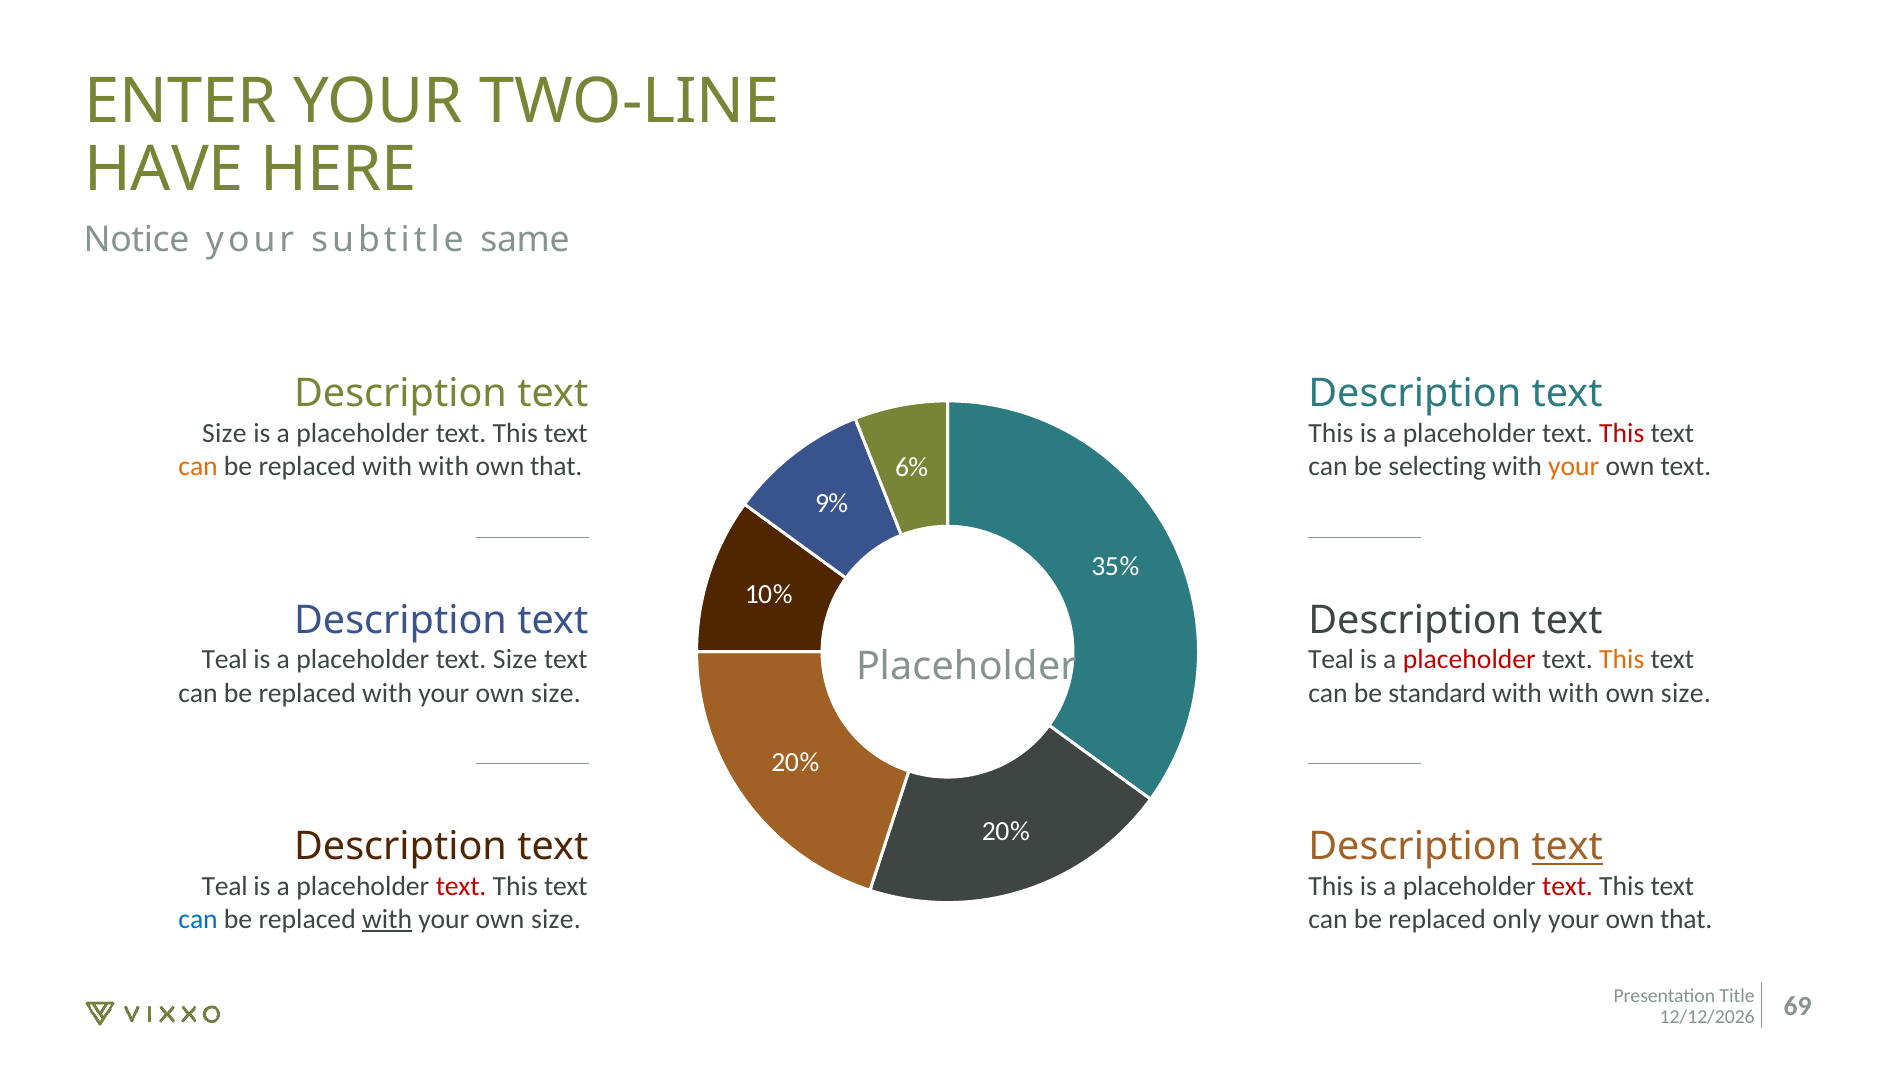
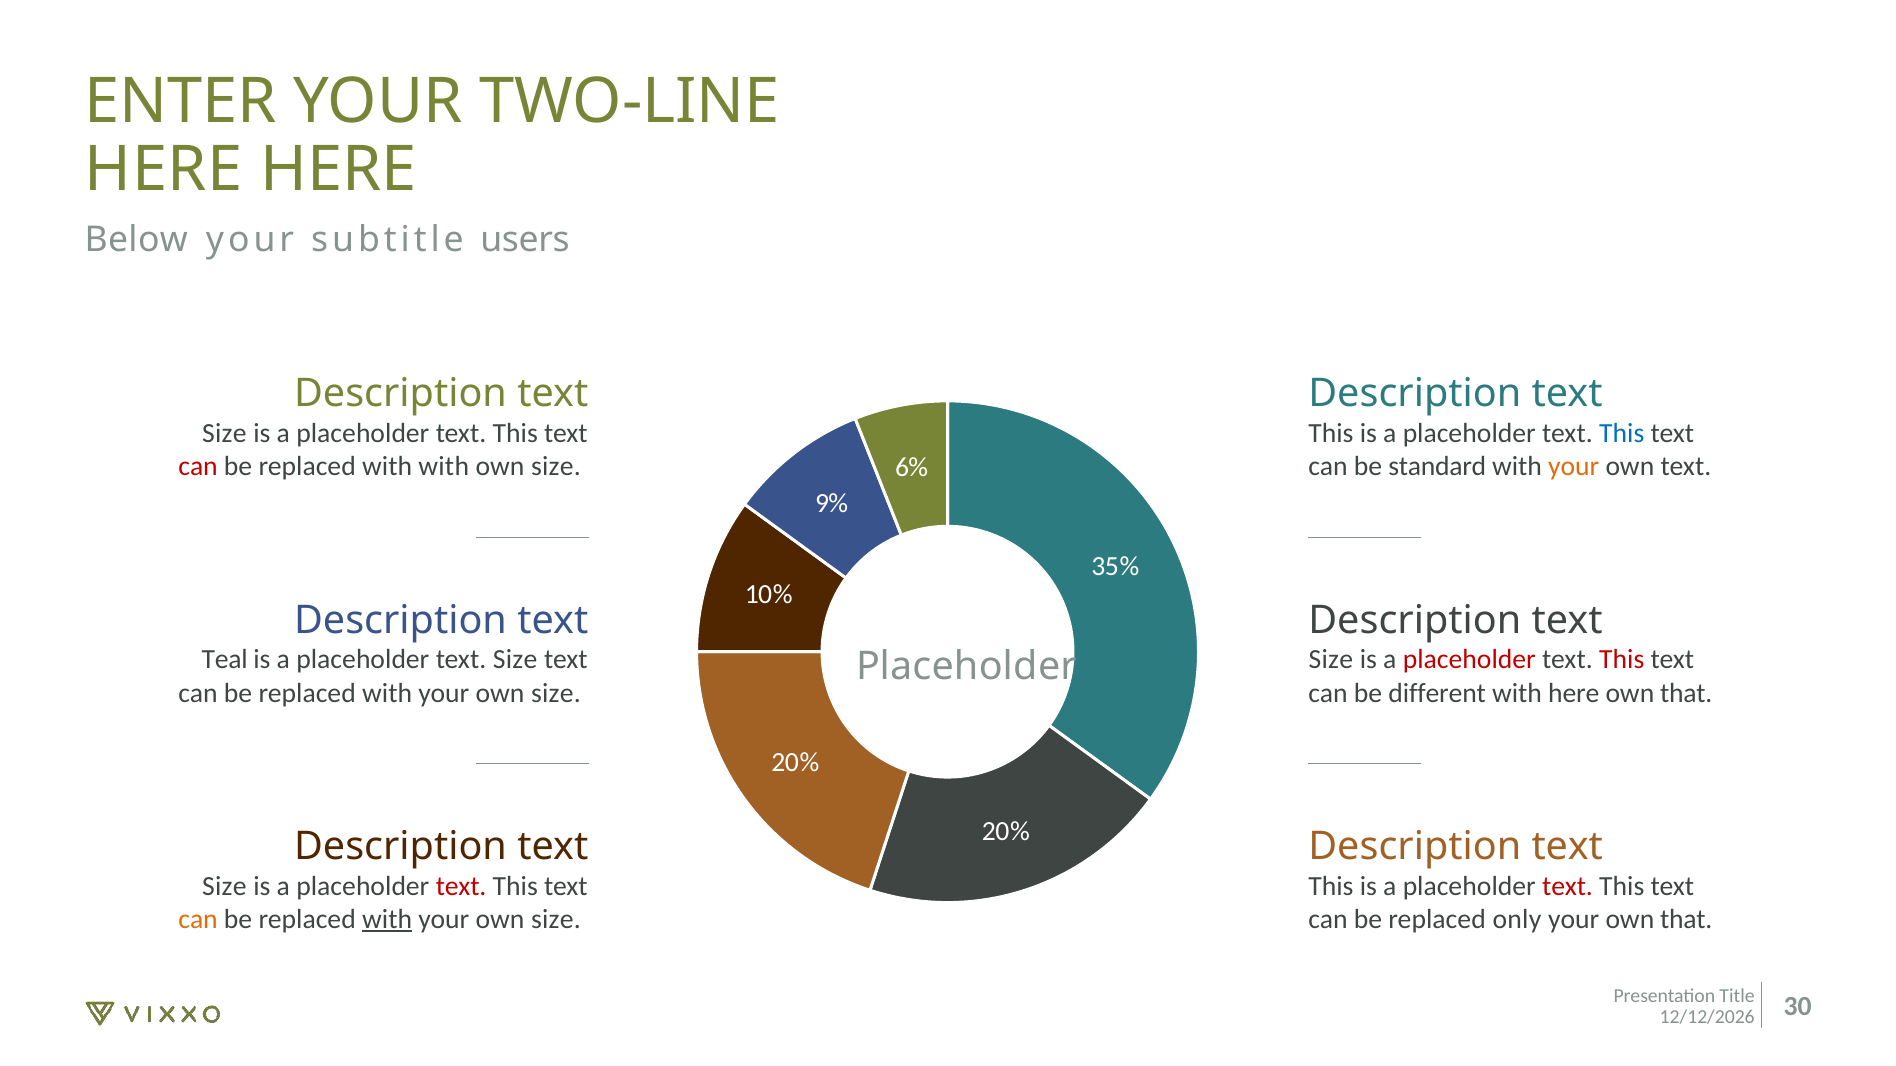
HAVE at (164, 170): HAVE -> HERE
Notice: Notice -> Below
same: same -> users
This at (1622, 434) colour: red -> blue
can at (198, 467) colour: orange -> red
that at (556, 467): that -> size
selecting: selecting -> standard
Teal at (1331, 660): Teal -> Size
This at (1622, 660) colour: orange -> red
standard: standard -> different
with at (1574, 693): with -> here
size at (1686, 693): size -> that
text at (1567, 847) underline: present -> none
Teal at (225, 887): Teal -> Size
can at (198, 920) colour: blue -> orange
69: 69 -> 30
